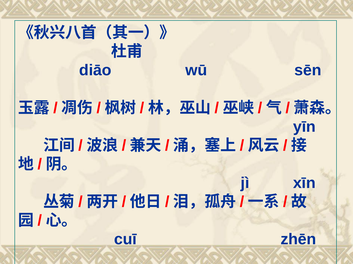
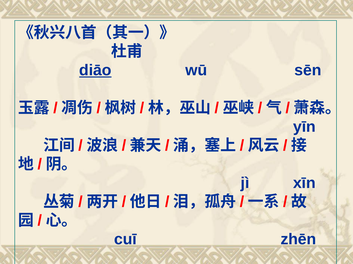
diāo underline: none -> present
